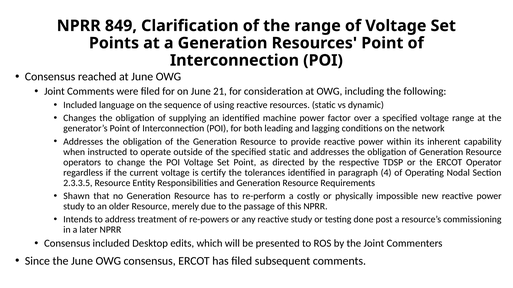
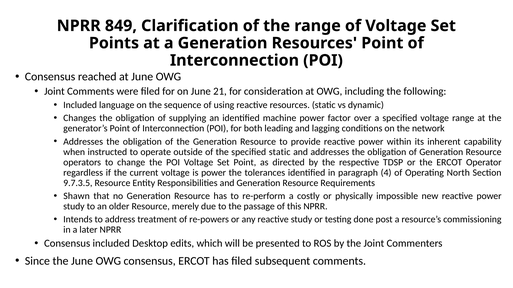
is certify: certify -> power
Nodal: Nodal -> North
2.3.3.5: 2.3.3.5 -> 9.7.3.5
